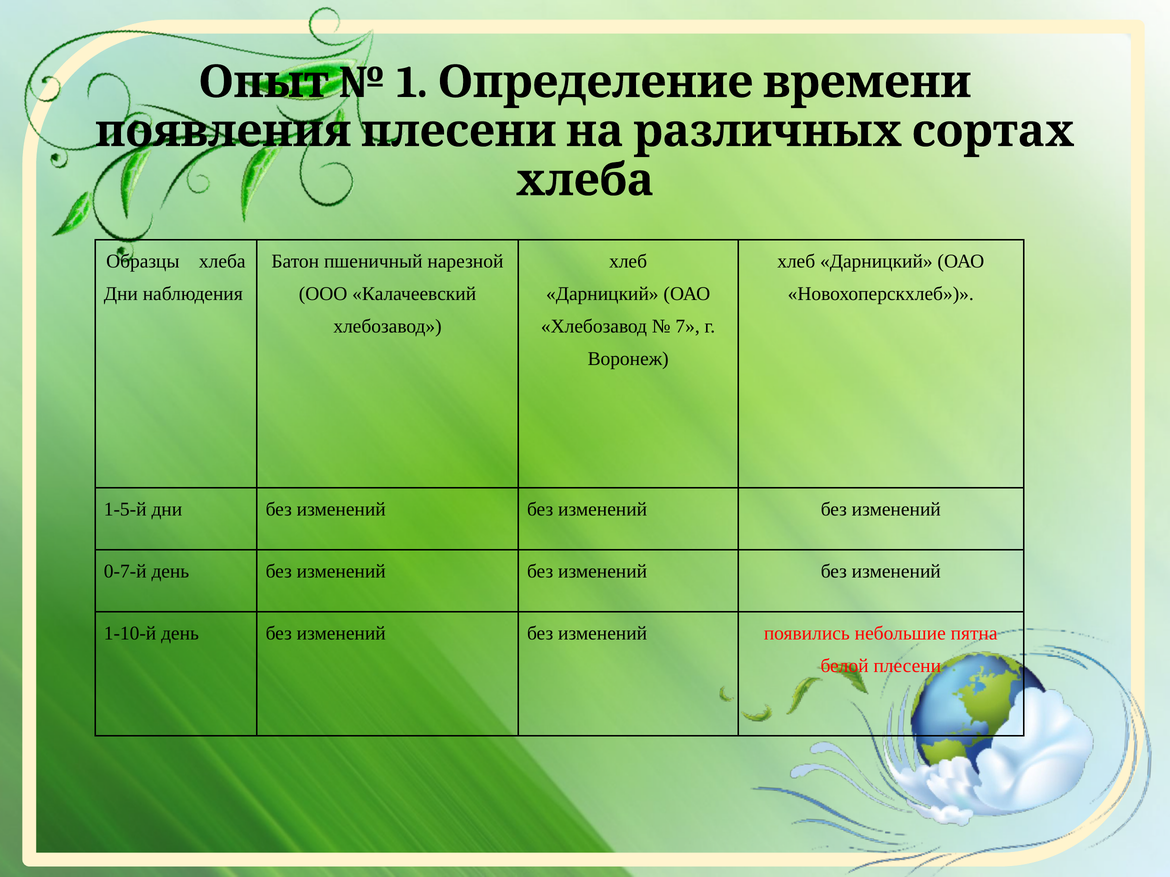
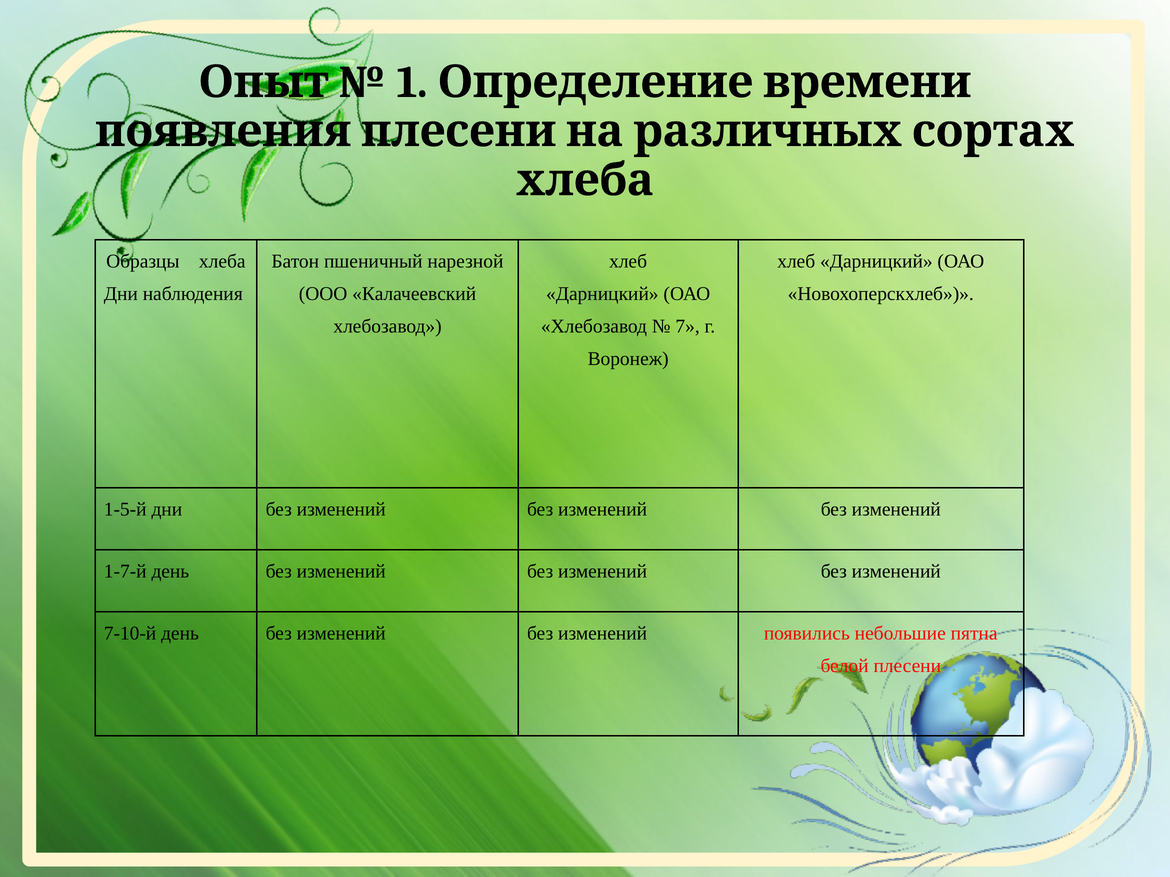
0-7-й: 0-7-й -> 1-7-й
1-10-й: 1-10-й -> 7-10-й
